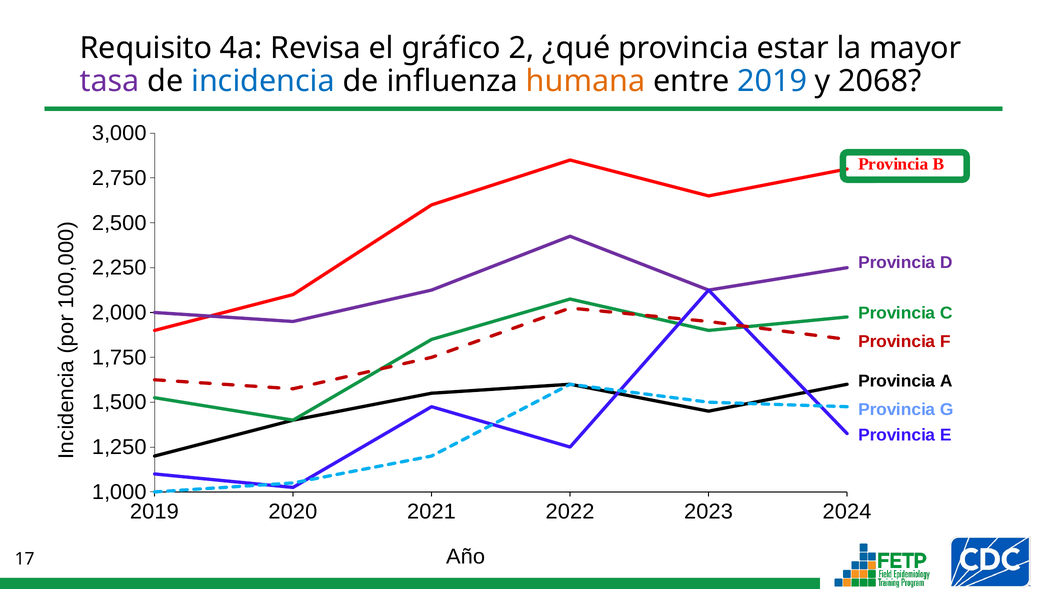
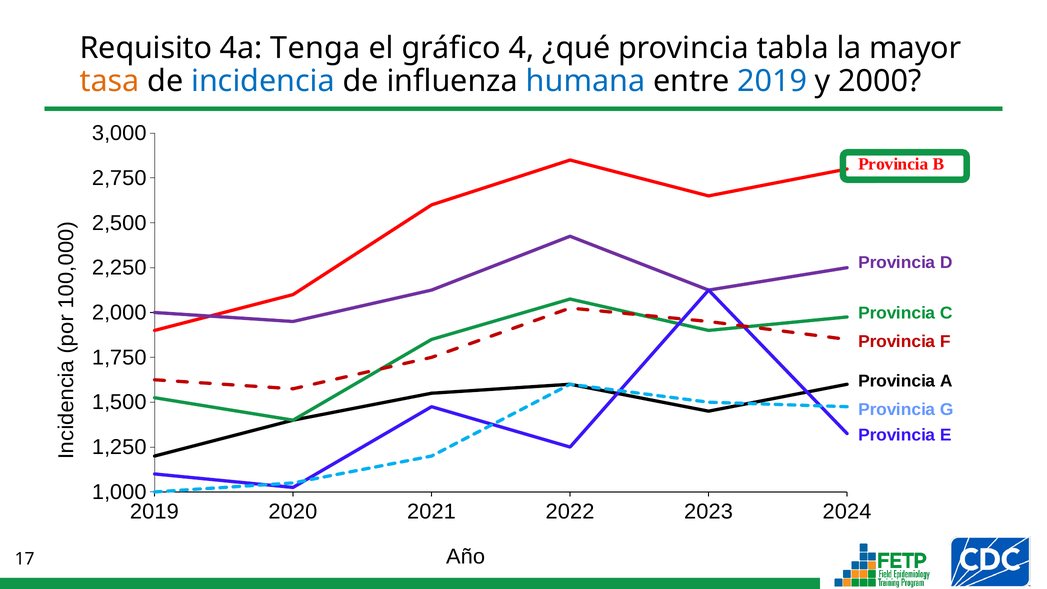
Revisa: Revisa -> Tenga
2: 2 -> 4
estar: estar -> tabla
tasa colour: purple -> orange
humana colour: orange -> blue
2068: 2068 -> 2000
